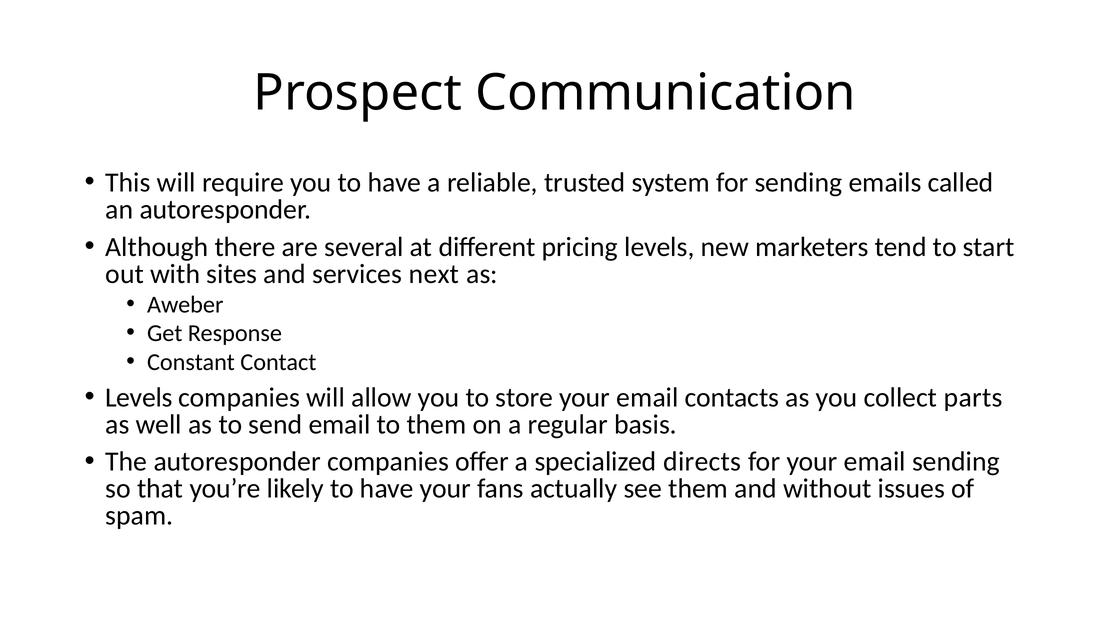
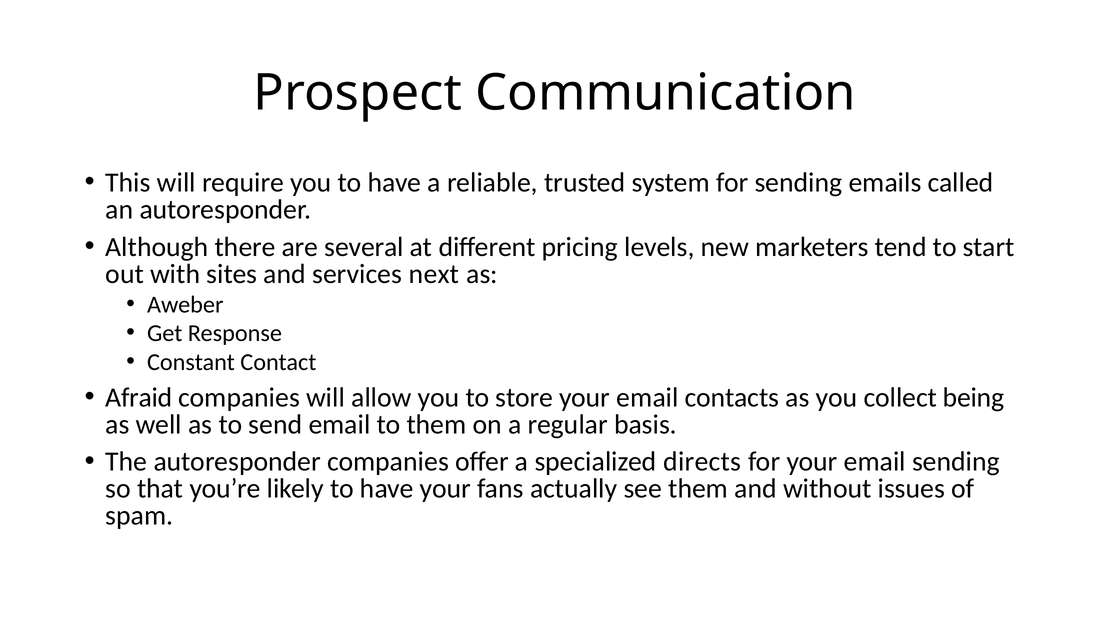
Levels at (139, 398): Levels -> Afraid
parts: parts -> being
